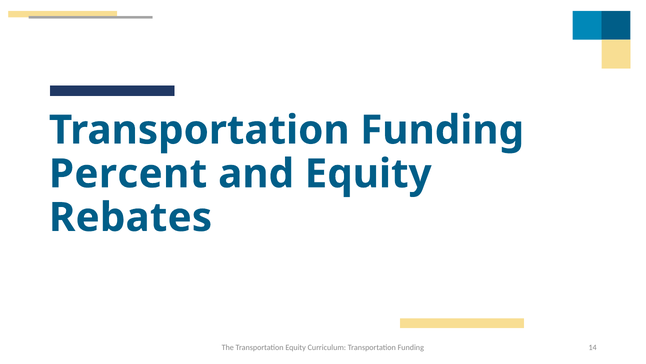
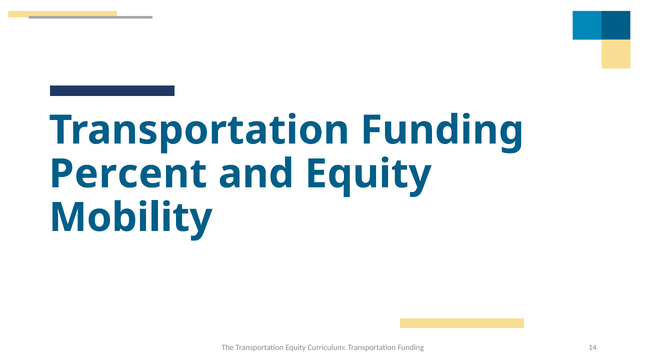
Rebates: Rebates -> Mobility
